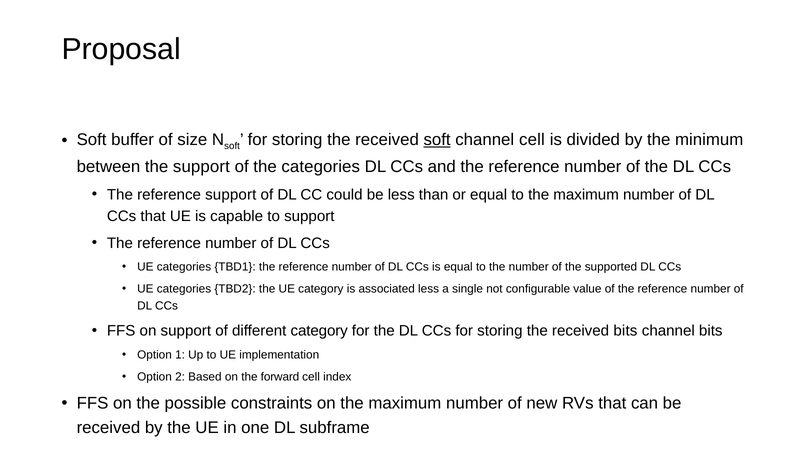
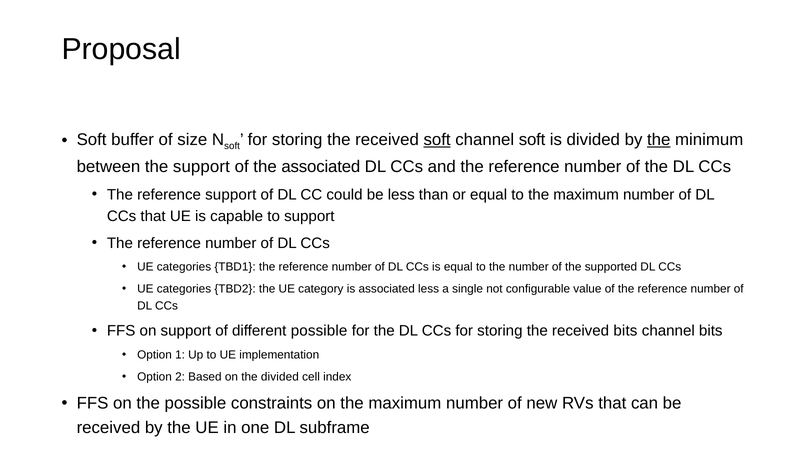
channel cell: cell -> soft
the at (659, 140) underline: none -> present
the categories: categories -> associated
different category: category -> possible
the forward: forward -> divided
